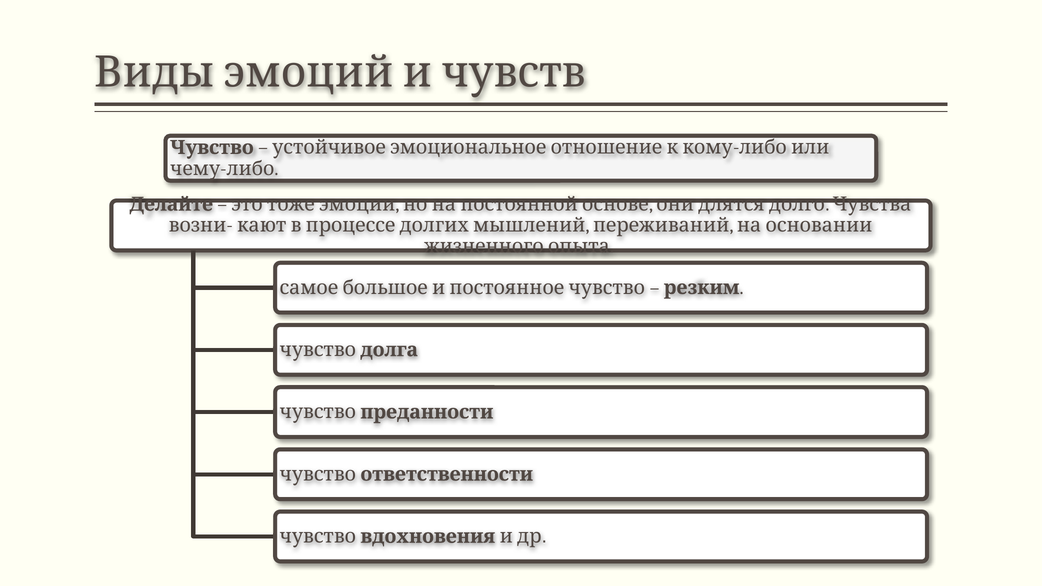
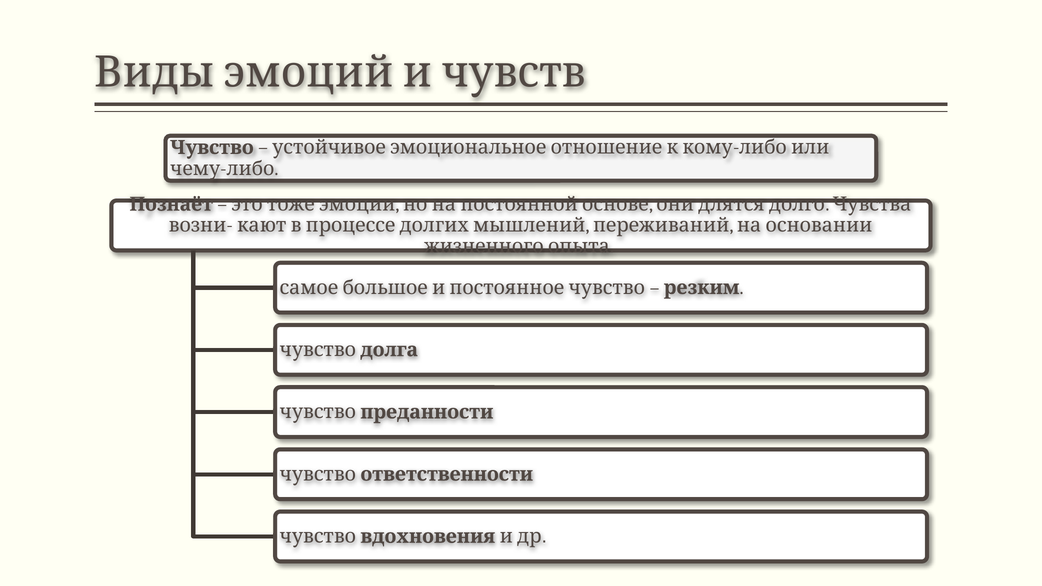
Делайте: Делайте -> Познаёт
